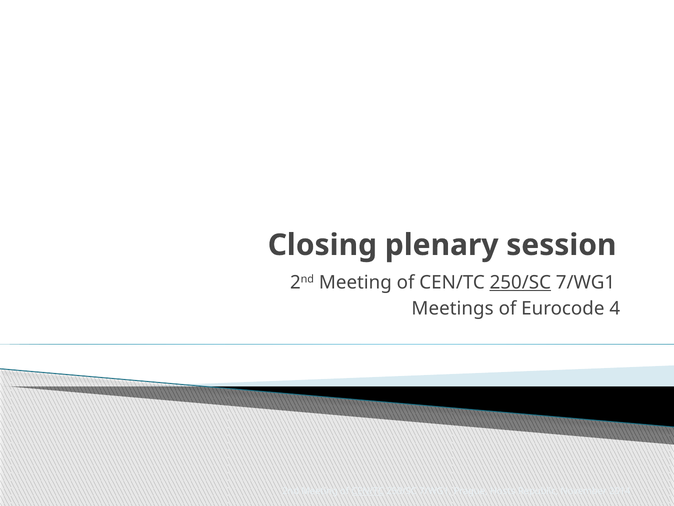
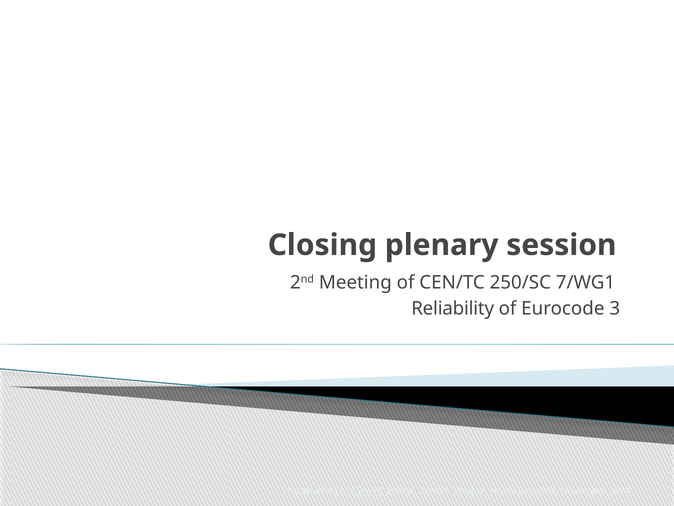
250/SC at (520, 282) underline: present -> none
Meetings: Meetings -> Reliability
4: 4 -> 3
